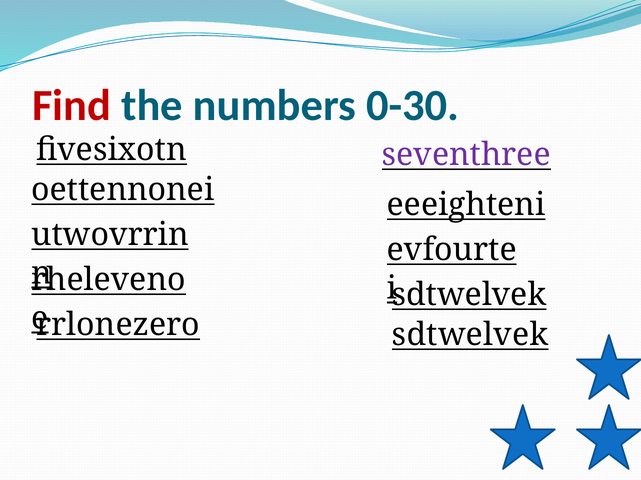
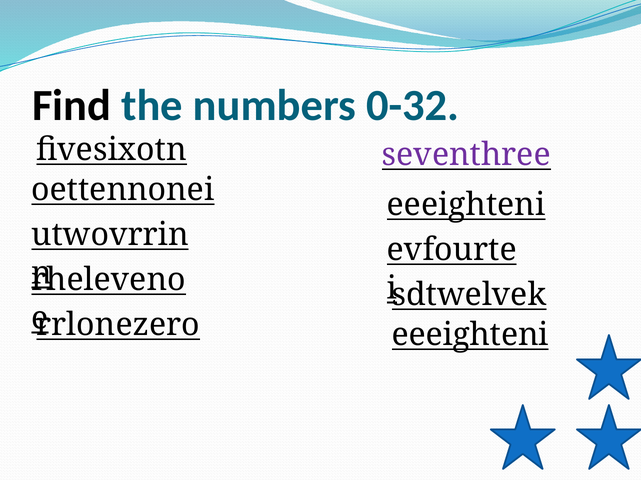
Find colour: red -> black
0-30: 0-30 -> 0-32
sdtwelvek at (470, 335): sdtwelvek -> eeeighteni
